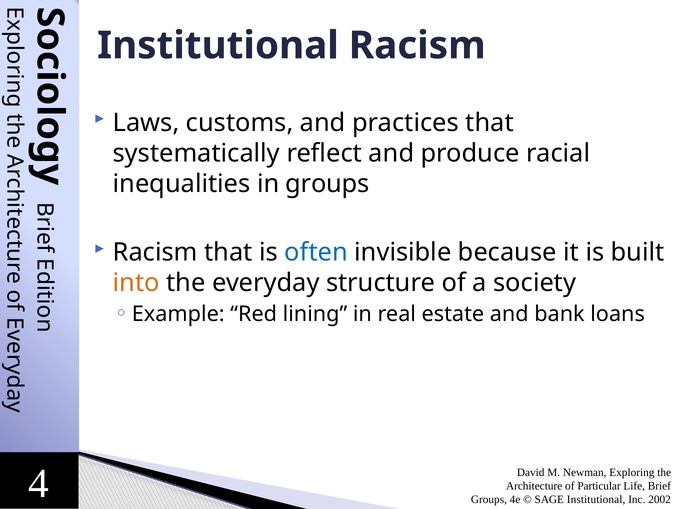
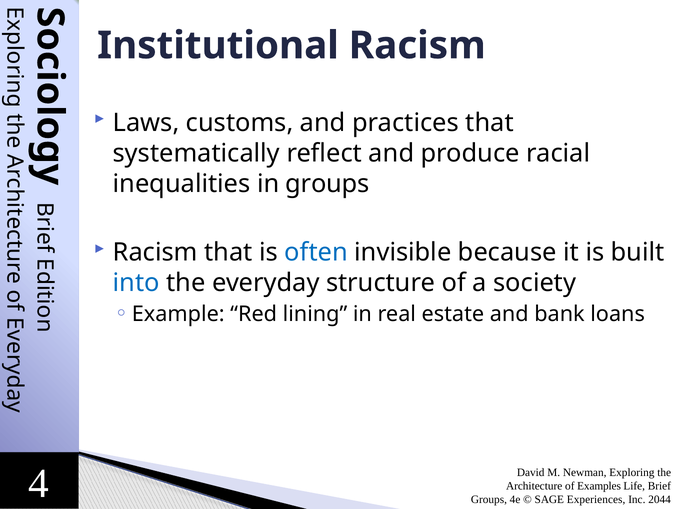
into colour: orange -> blue
Particular: Particular -> Examples
SAGE Institutional: Institutional -> Experiences
2002: 2002 -> 2044
